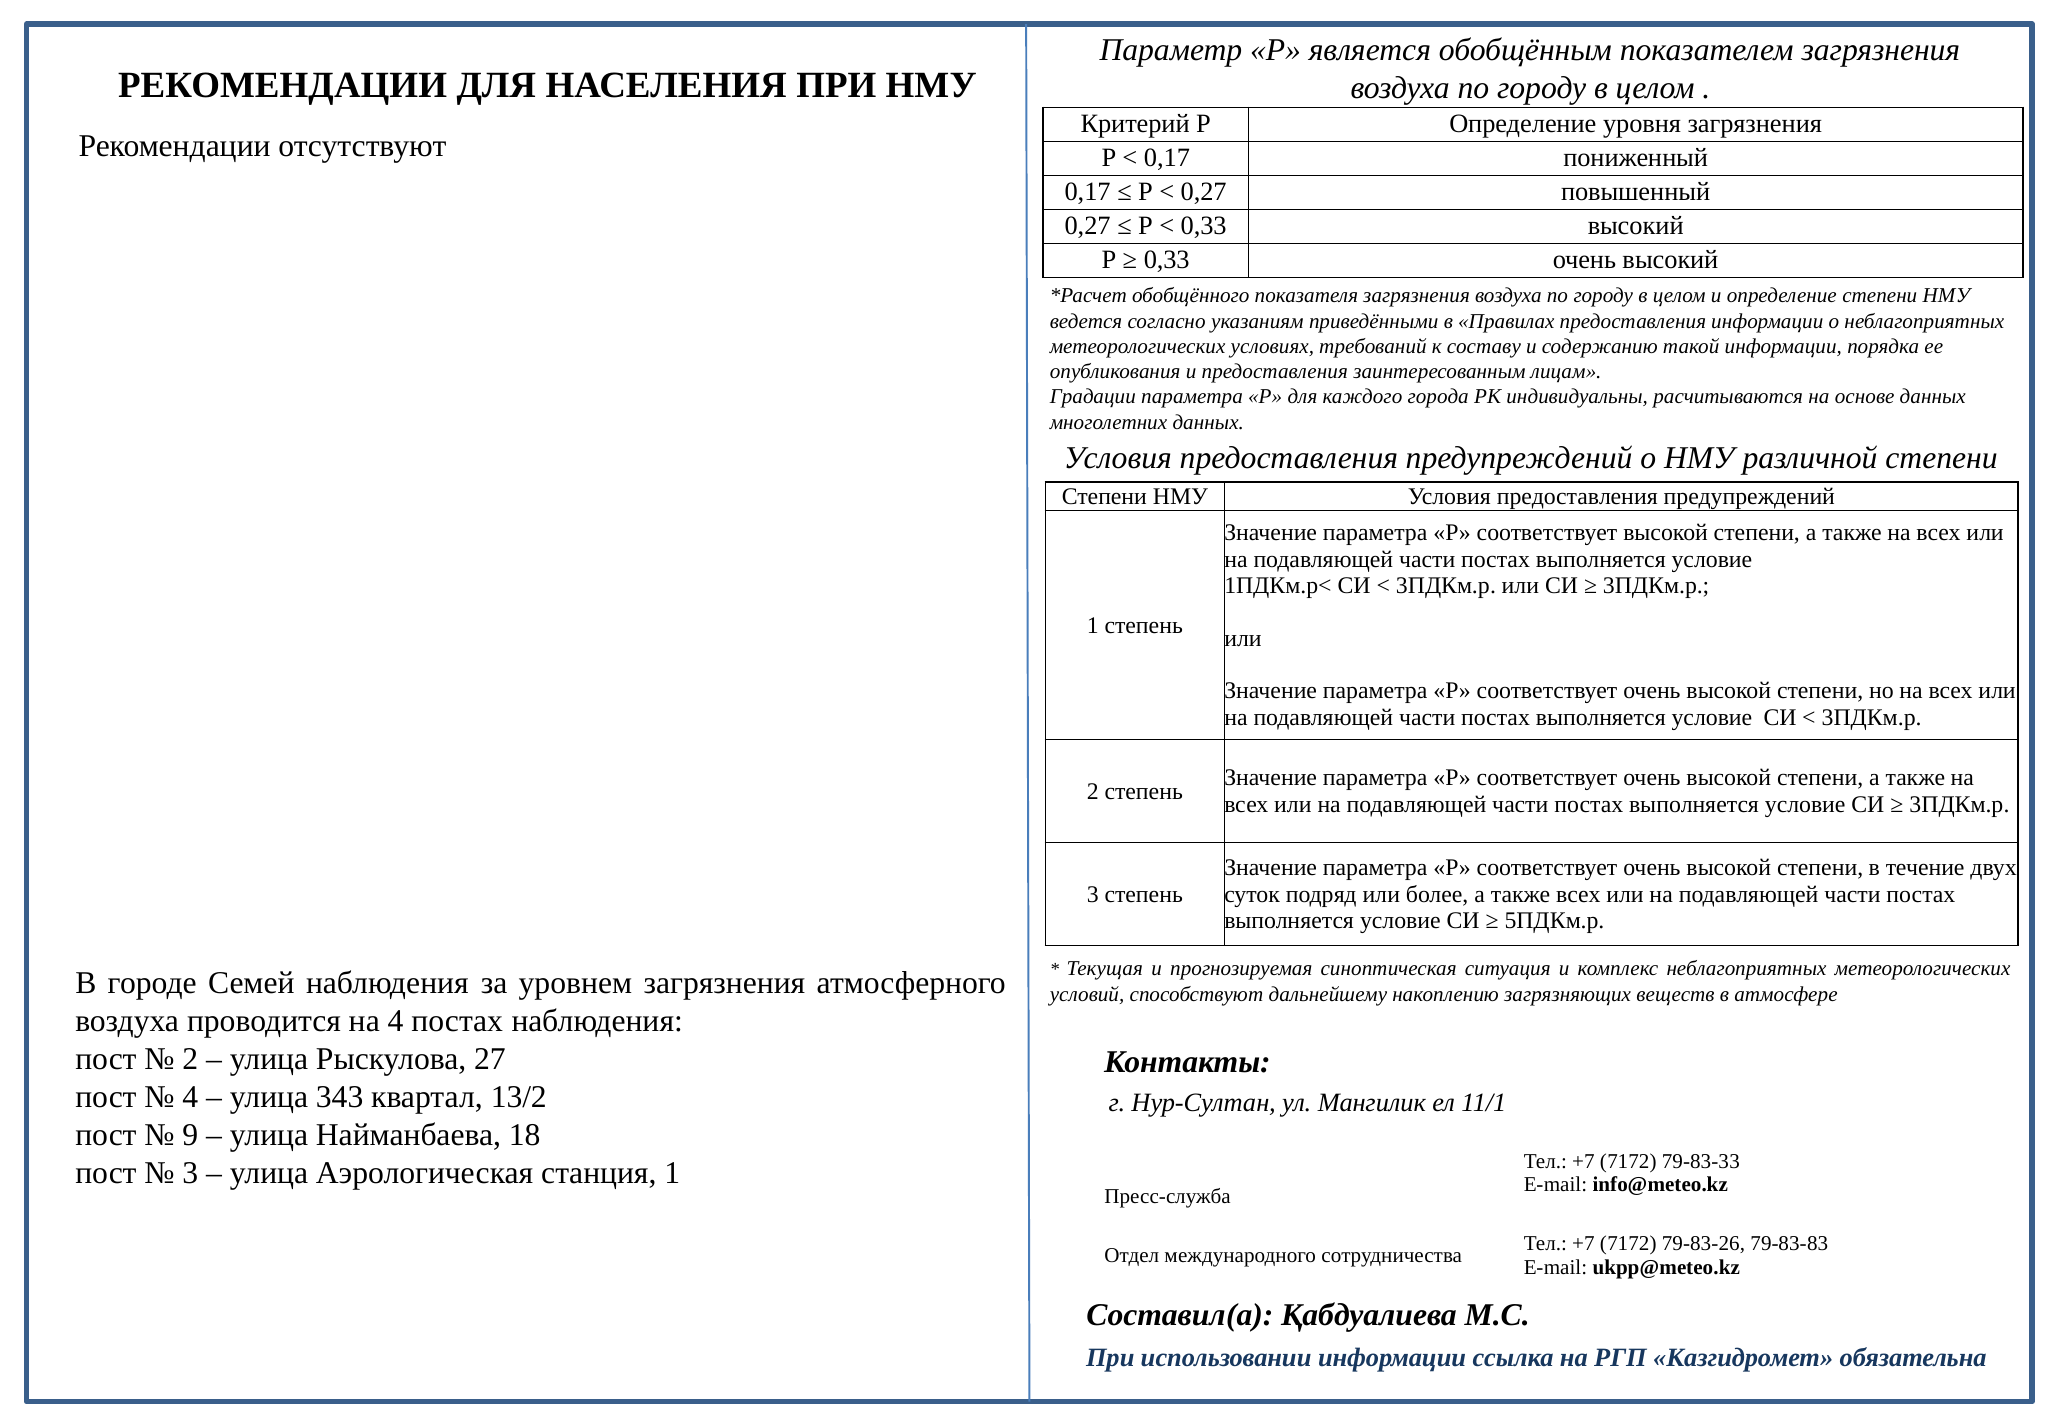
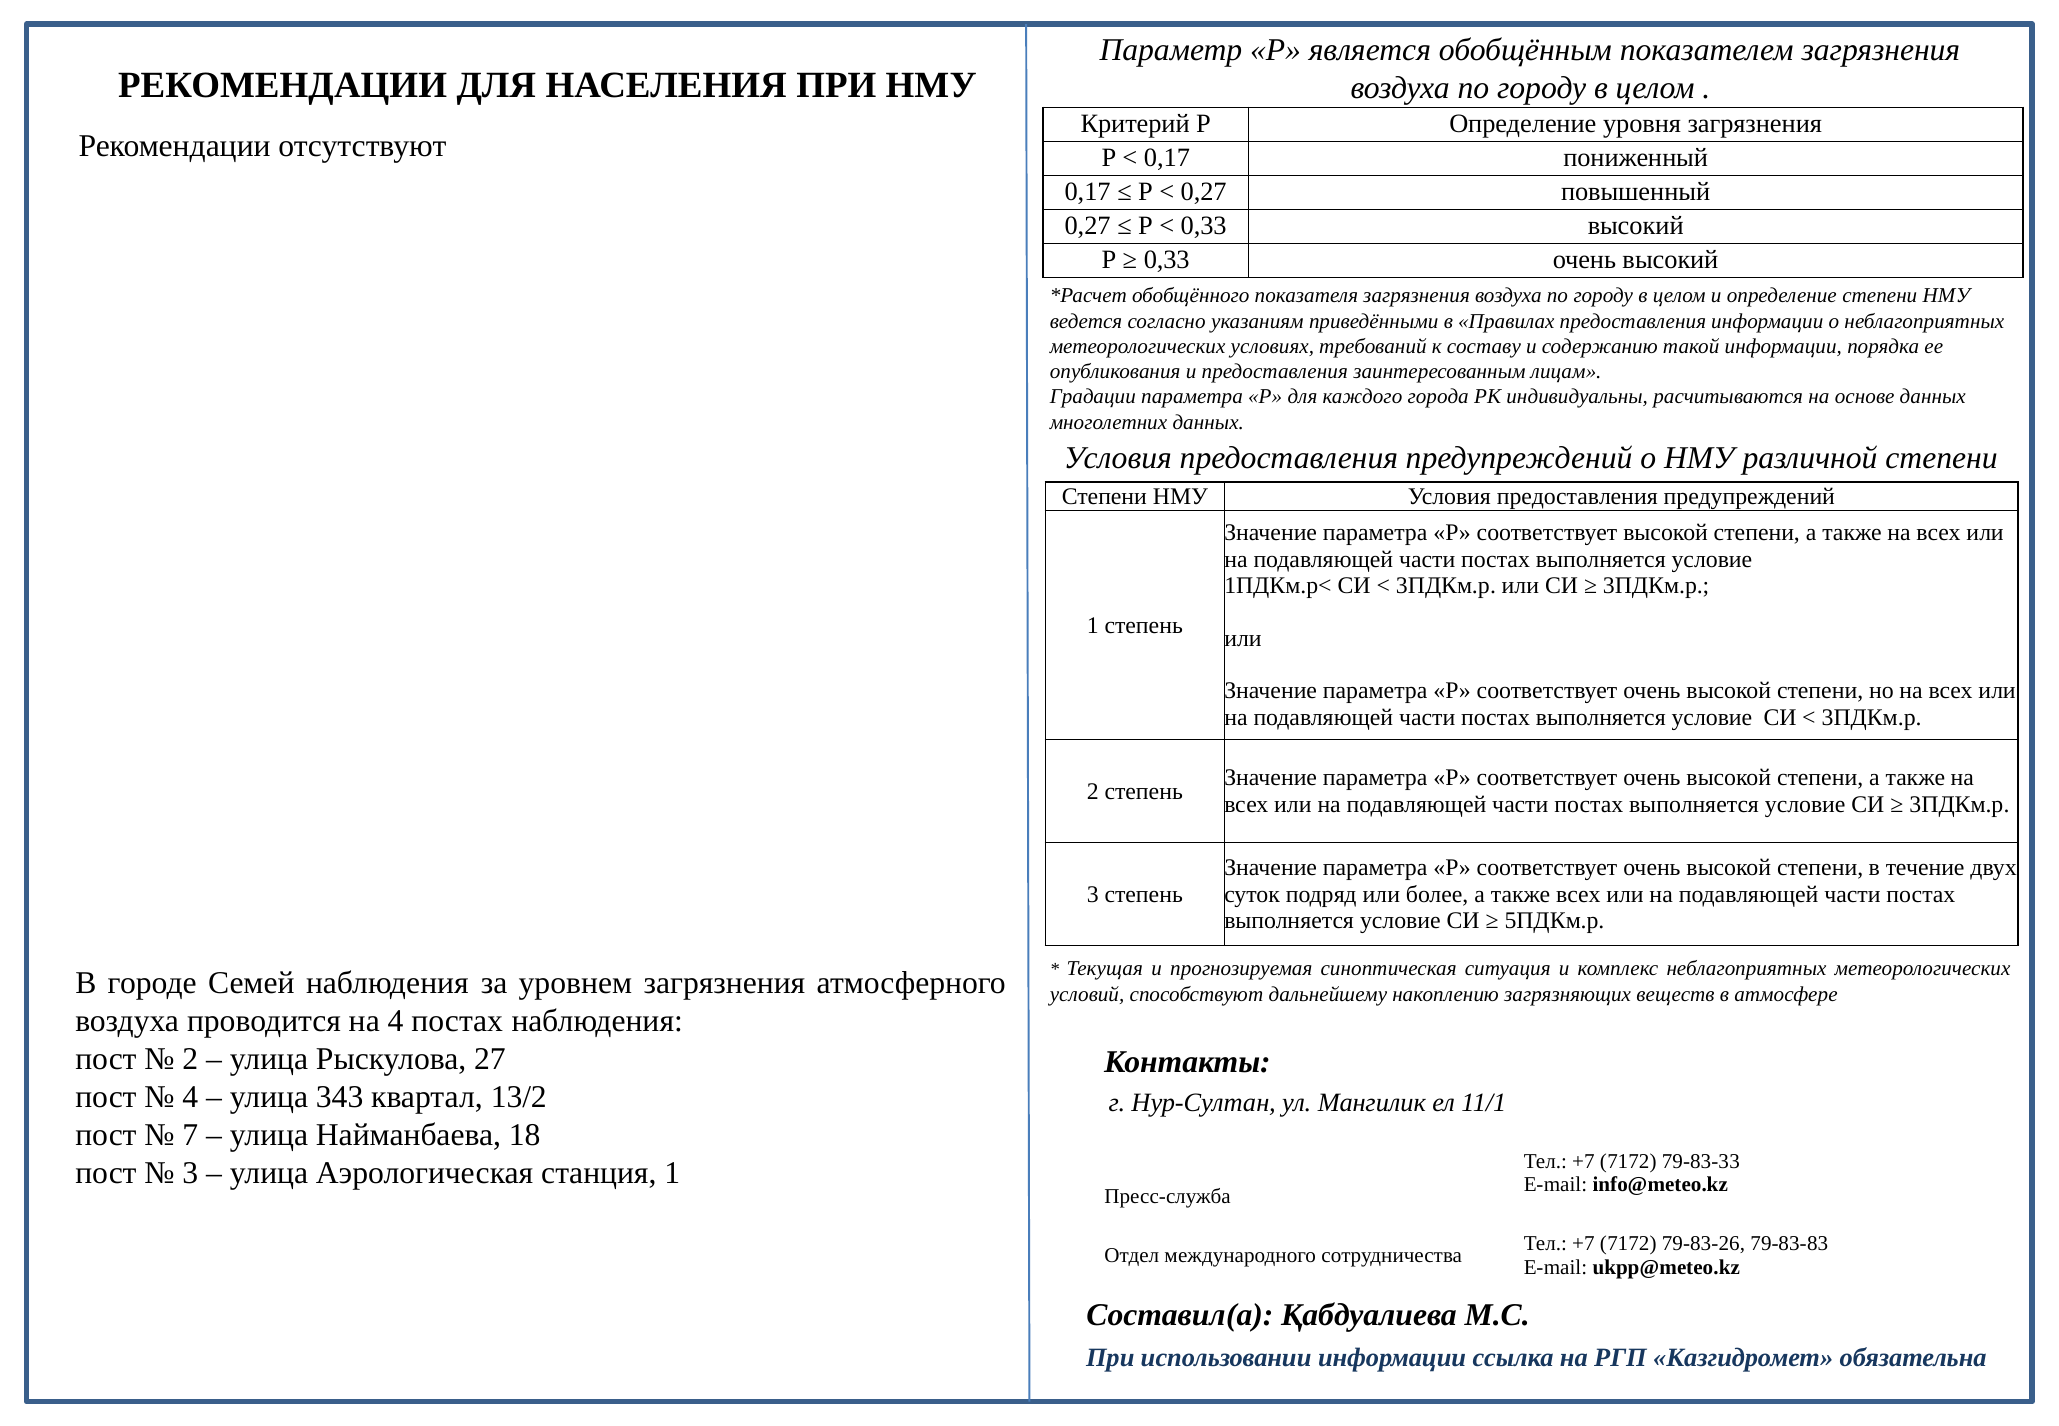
9: 9 -> 7
